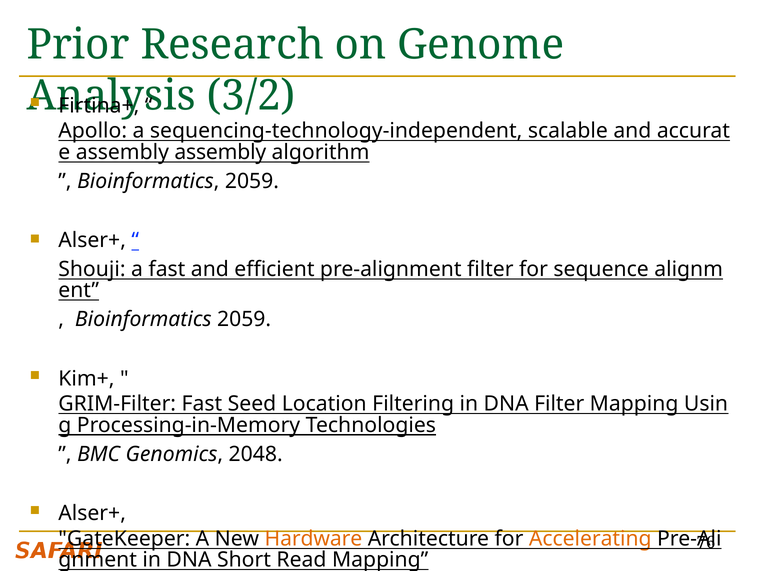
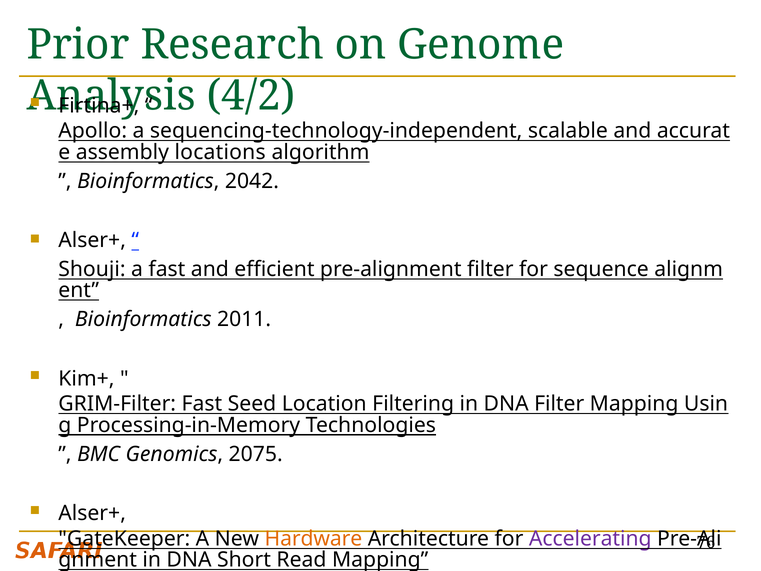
3/2: 3/2 -> 4/2
assembly assembly: assembly -> locations
2059 at (252, 181): 2059 -> 2042
2059 at (244, 319): 2059 -> 2011
2048: 2048 -> 2075
Accelerating colour: orange -> purple
